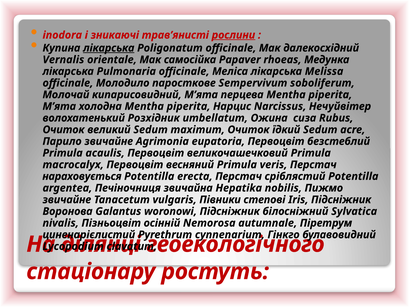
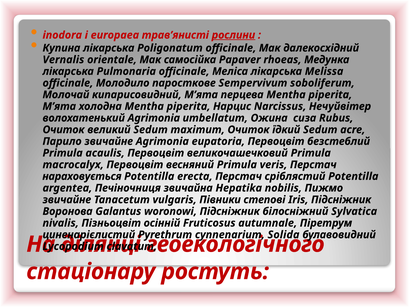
зникаючі: зникаючі -> europaea
лікарська at (109, 48) underline: present -> none
волохатенький Розхідник: Розхідник -> Agrimonia
Nemorosa: Nemorosa -> Fruticosus
Гінкго: Гінкго -> Solida
